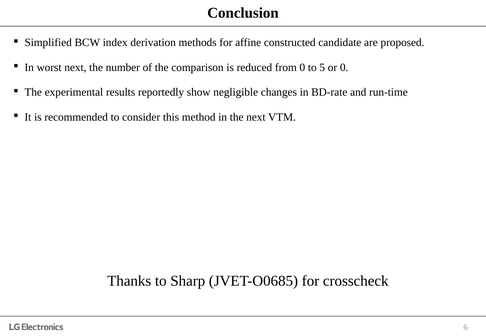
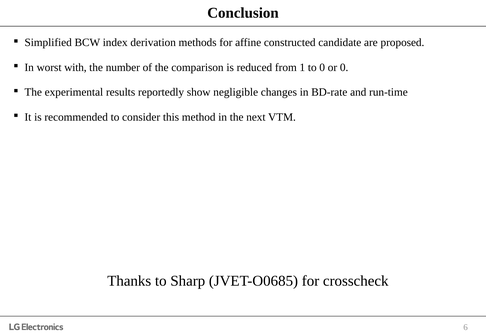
worst next: next -> with
from 0: 0 -> 1
to 5: 5 -> 0
